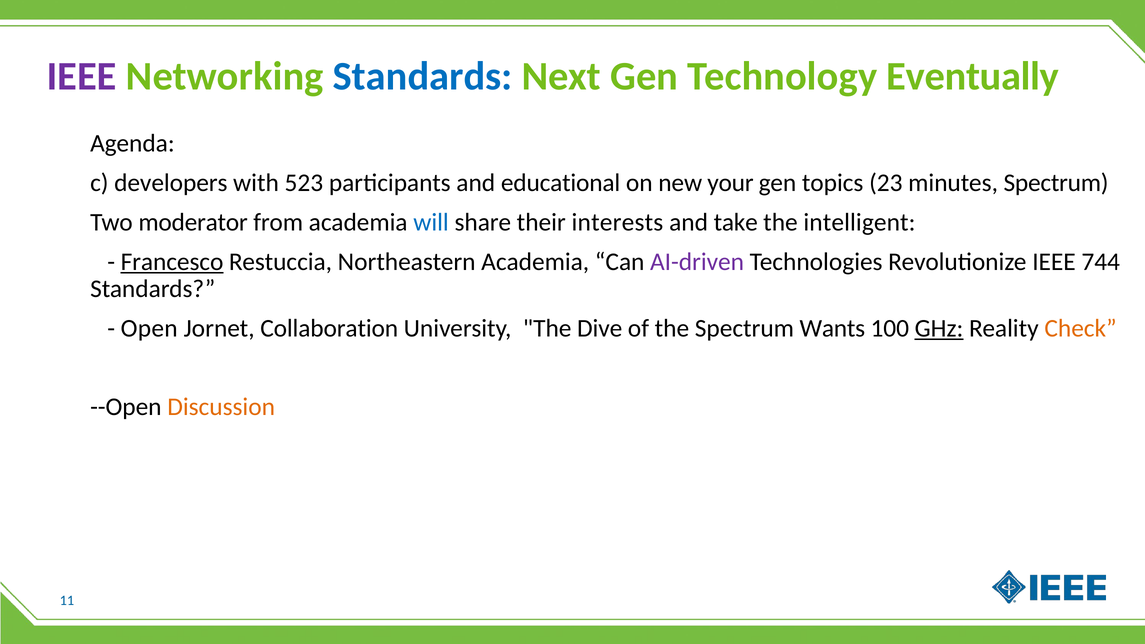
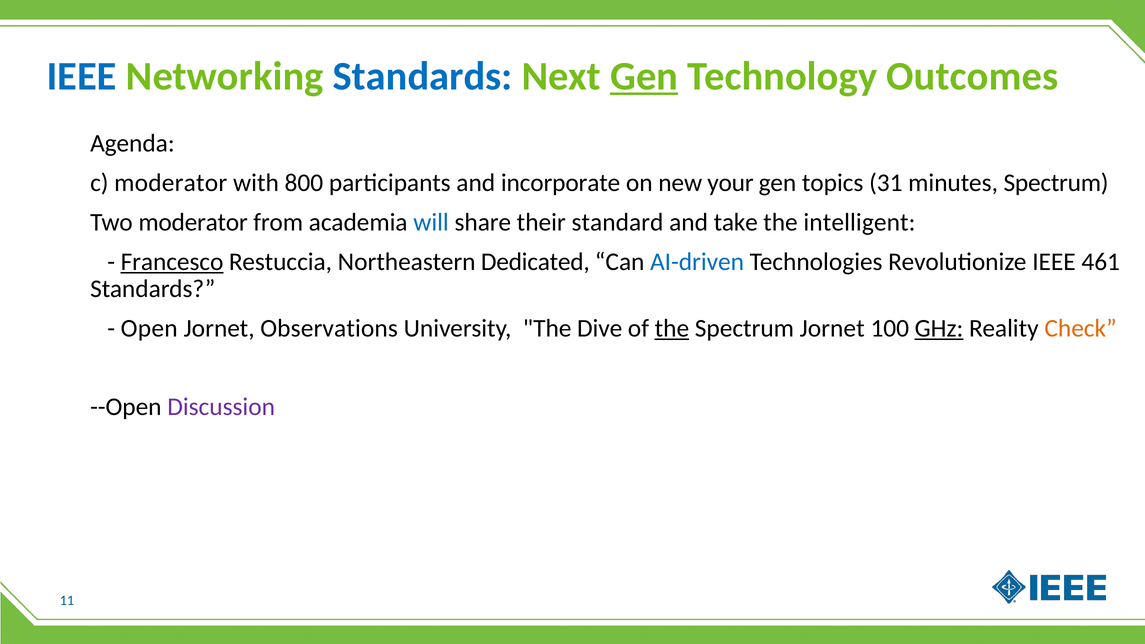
IEEE at (82, 76) colour: purple -> blue
Gen at (644, 76) underline: none -> present
Eventually: Eventually -> Outcomes
c developers: developers -> moderator
523: 523 -> 800
educational: educational -> incorporate
23: 23 -> 31
interests: interests -> standard
Northeastern Academia: Academia -> Dedicated
AI-driven colour: purple -> blue
744: 744 -> 461
Collaboration: Collaboration -> Observations
the at (672, 328) underline: none -> present
Spectrum Wants: Wants -> Jornet
Discussion colour: orange -> purple
